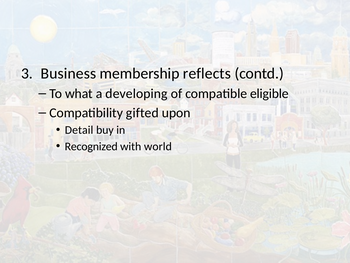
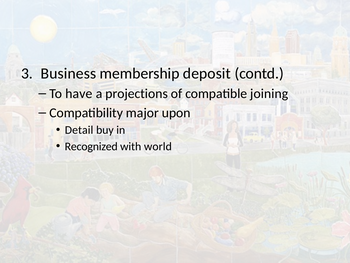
reflects: reflects -> deposit
what: what -> have
developing: developing -> projections
eligible: eligible -> joining
gifted: gifted -> major
